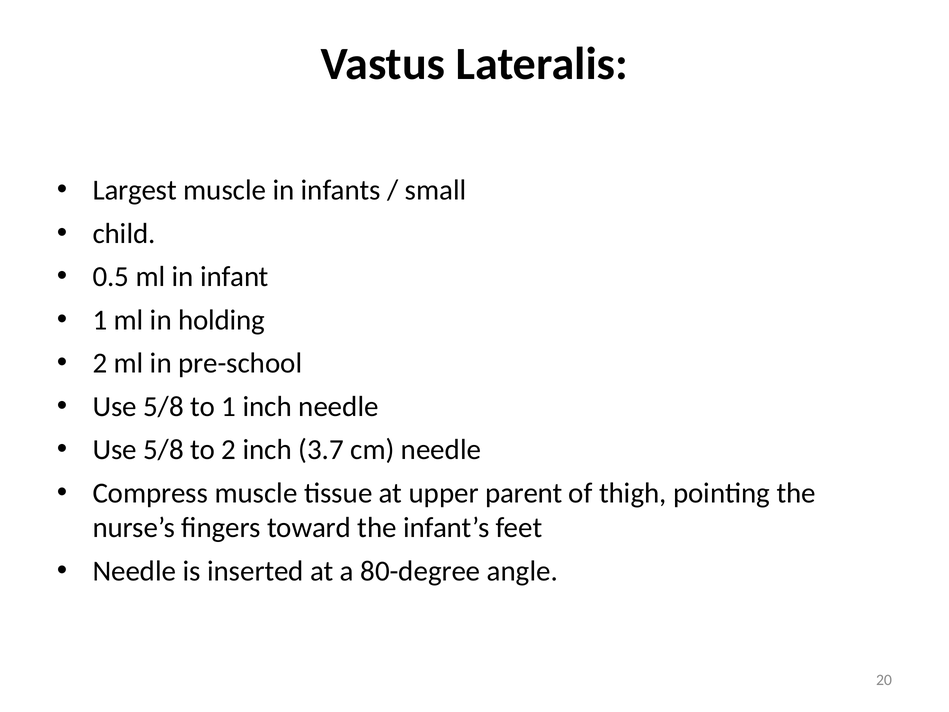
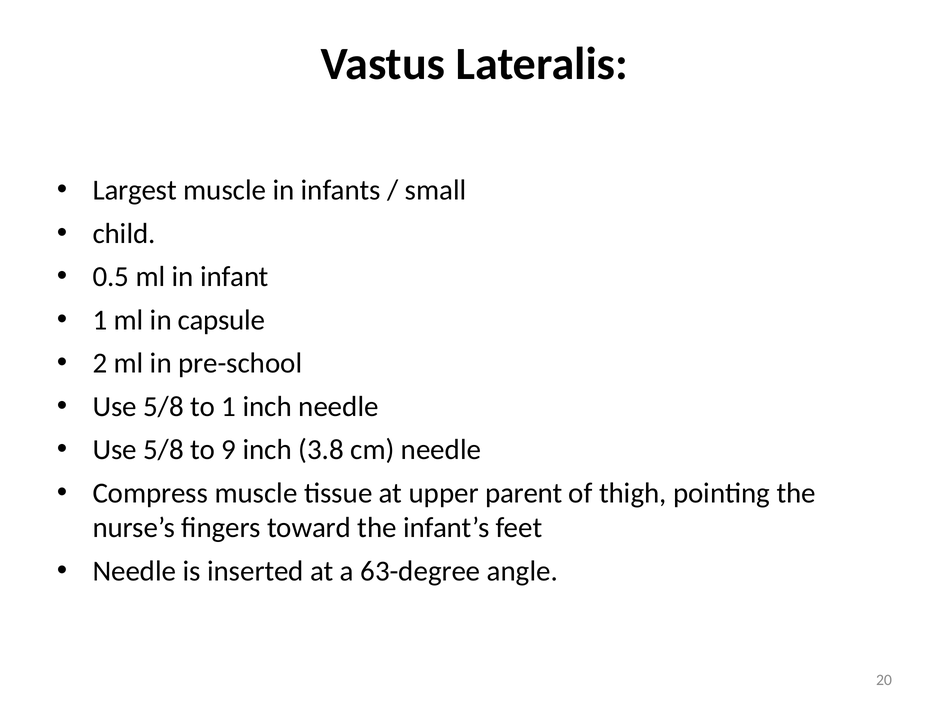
holding: holding -> capsule
to 2: 2 -> 9
3.7: 3.7 -> 3.8
80-degree: 80-degree -> 63-degree
